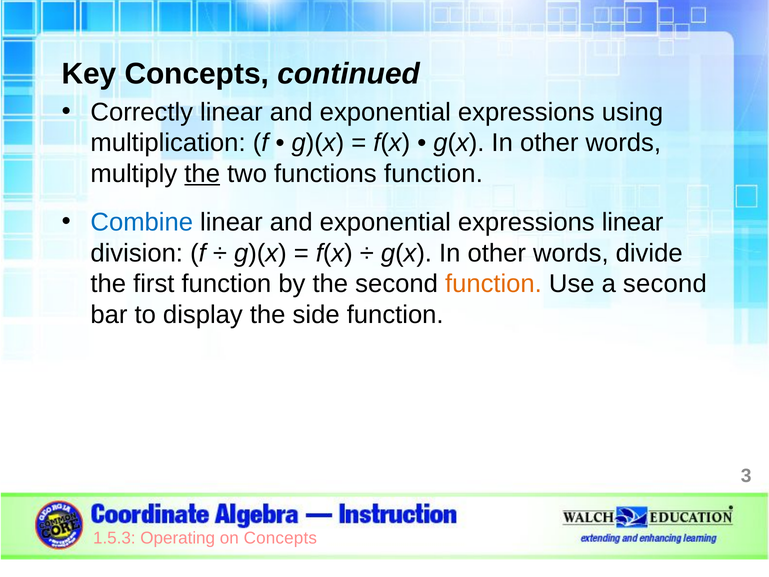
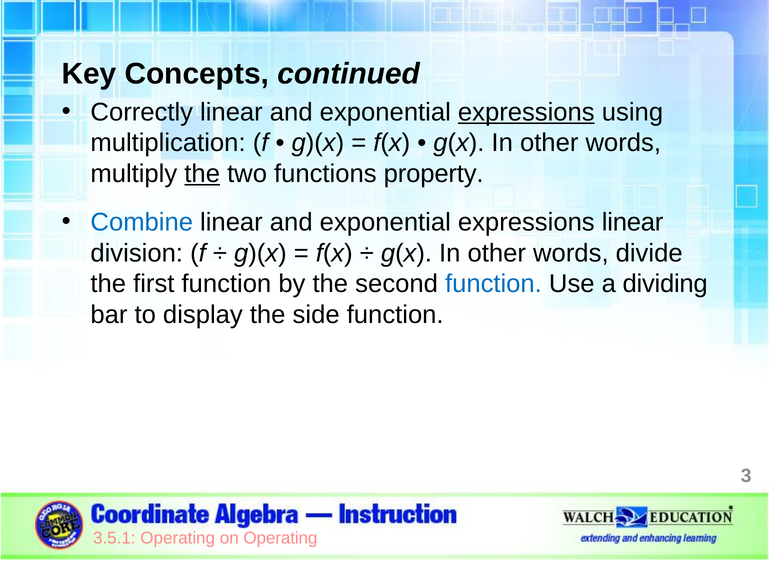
expressions at (526, 112) underline: none -> present
functions function: function -> property
function at (493, 284) colour: orange -> blue
a second: second -> dividing
1.5.3: 1.5.3 -> 3.5.1
on Concepts: Concepts -> Operating
